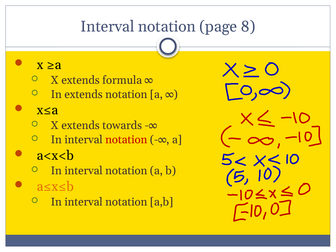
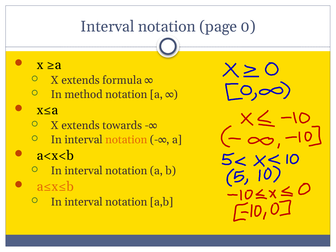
8: 8 -> 0
In extends: extends -> method
notation at (126, 140) colour: red -> orange
